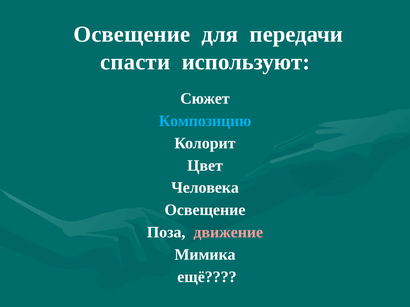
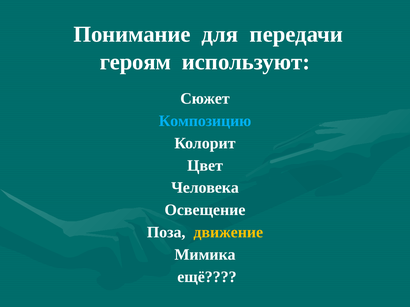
Освещение at (132, 34): Освещение -> Понимание
спасти: спасти -> героям
движение colour: pink -> yellow
